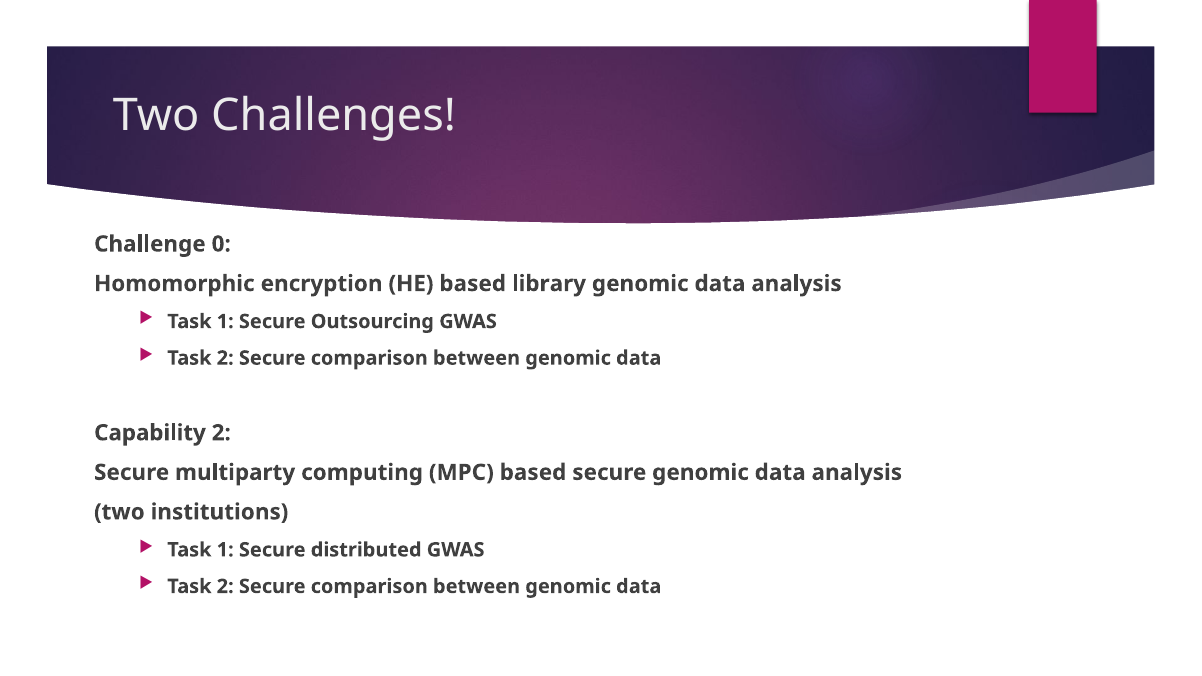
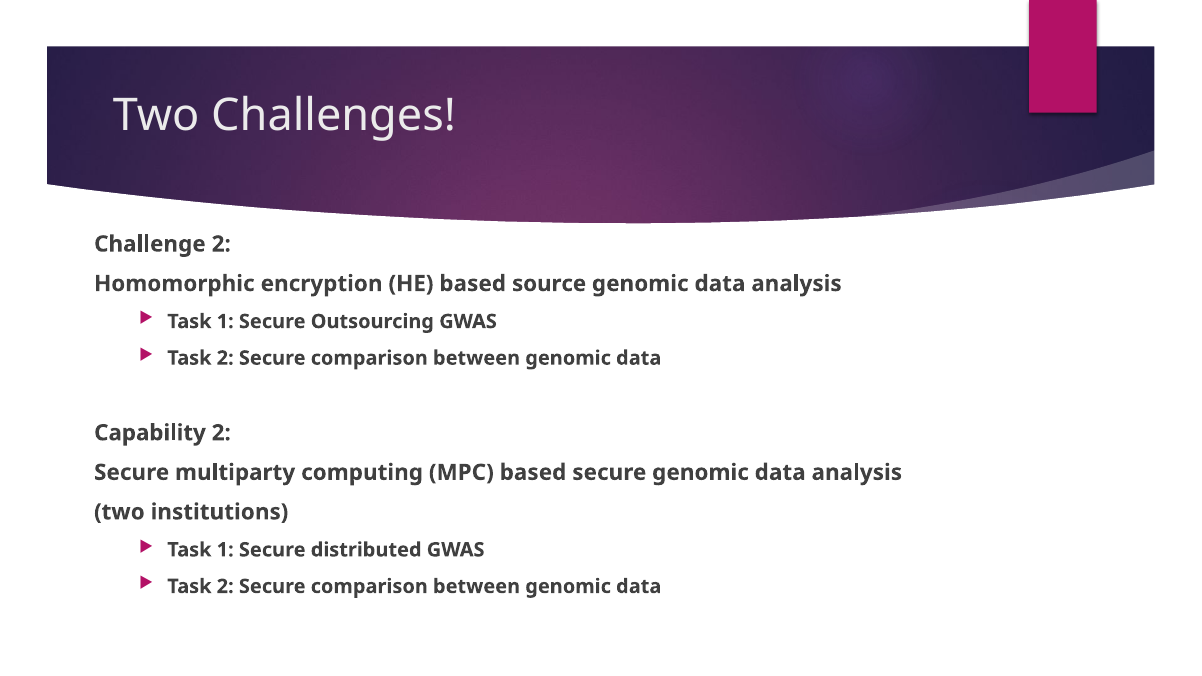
Challenge 0: 0 -> 2
library: library -> source
